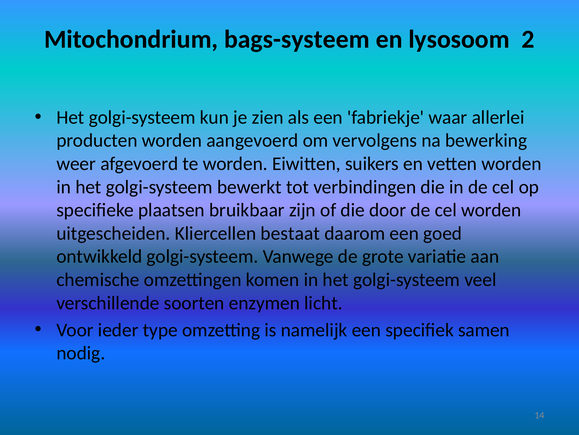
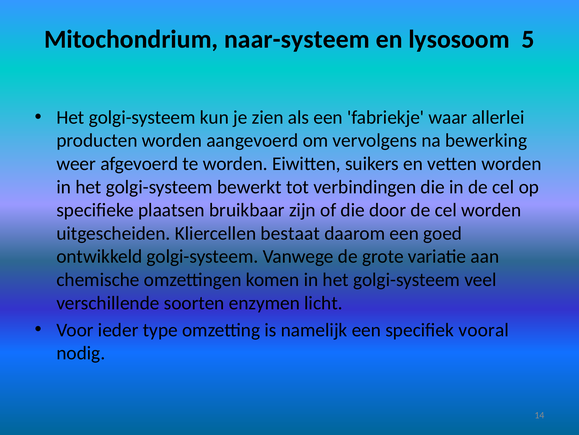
bags-systeem: bags-systeem -> naar-systeem
2: 2 -> 5
samen: samen -> vooral
